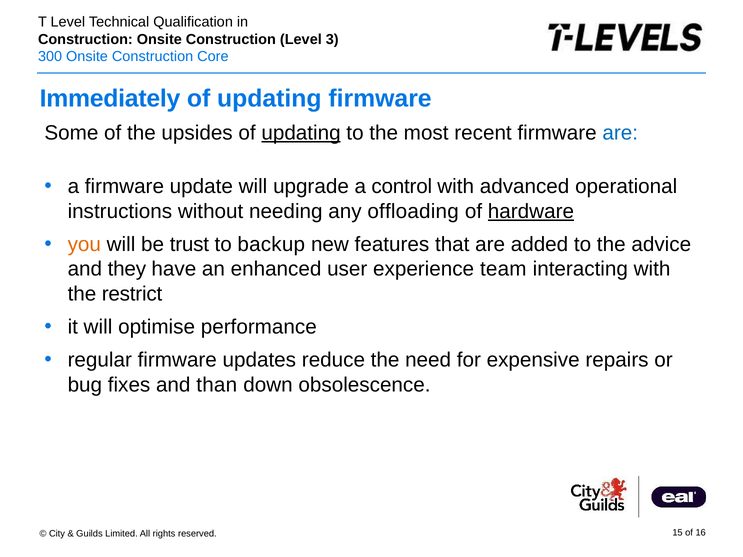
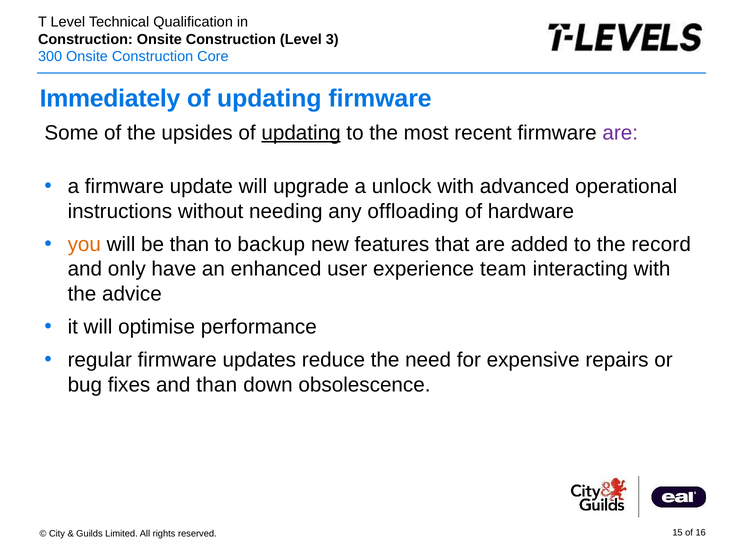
are at (620, 133) colour: blue -> purple
control: control -> unlock
hardware underline: present -> none
be trust: trust -> than
advice: advice -> record
they: they -> only
restrict: restrict -> advice
